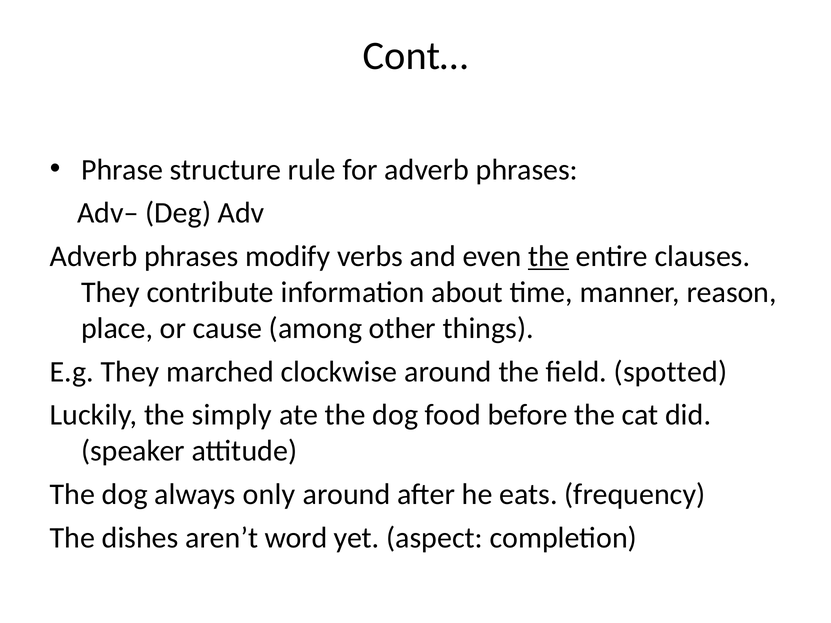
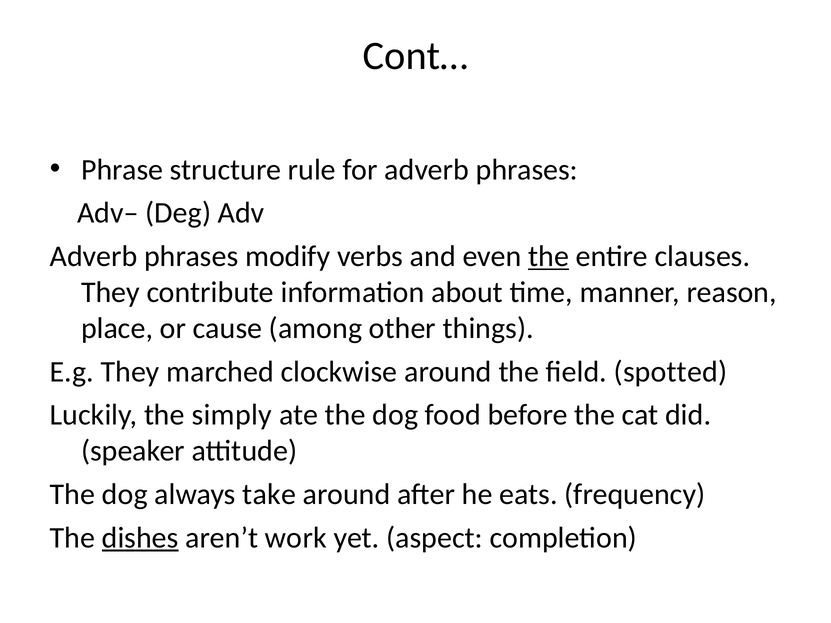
only: only -> take
dishes underline: none -> present
word: word -> work
